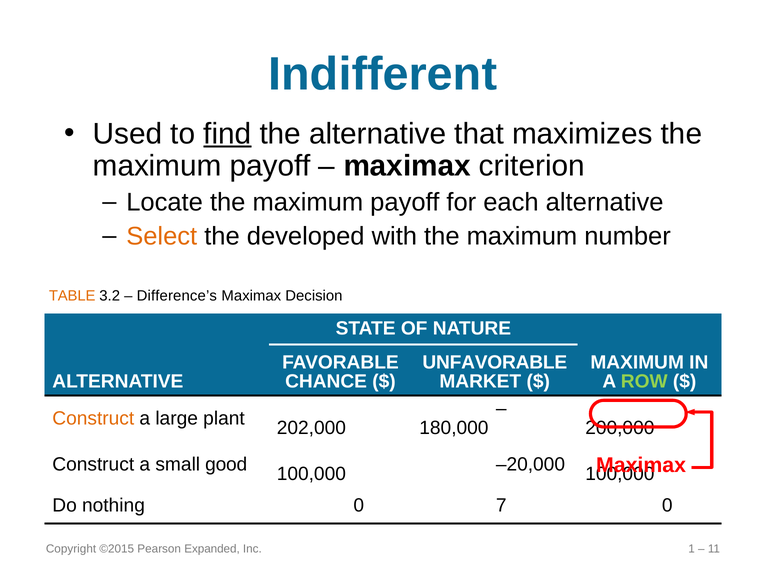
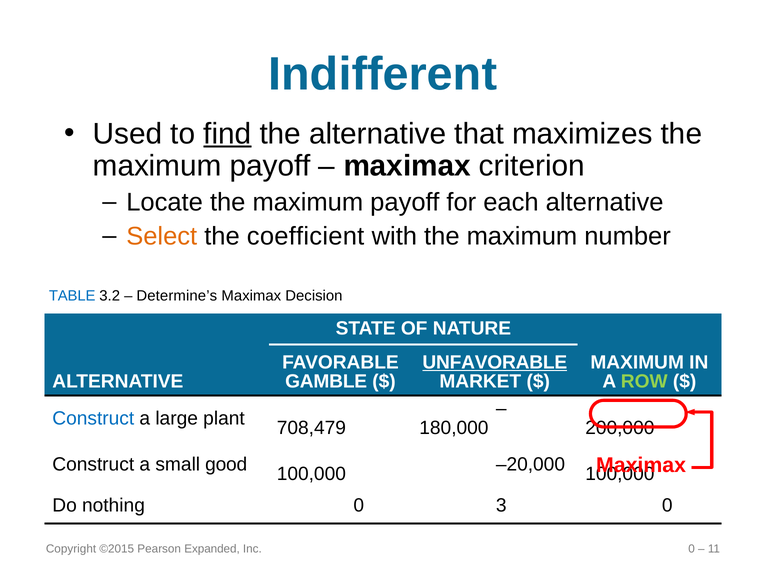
developed: developed -> coefficient
TABLE colour: orange -> blue
Difference’s: Difference’s -> Determine’s
UNFAVORABLE underline: none -> present
CHANCE: CHANCE -> GAMBLE
Construct at (93, 418) colour: orange -> blue
202,000: 202,000 -> 708,479
7: 7 -> 3
Inc 1: 1 -> 0
